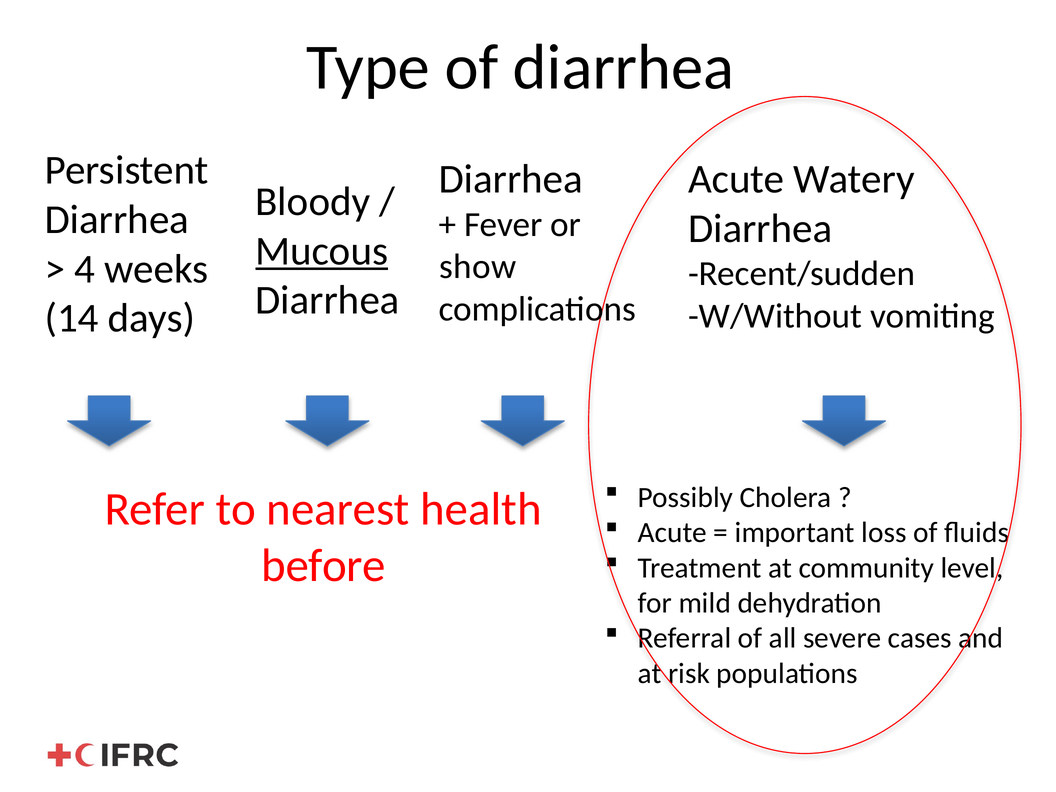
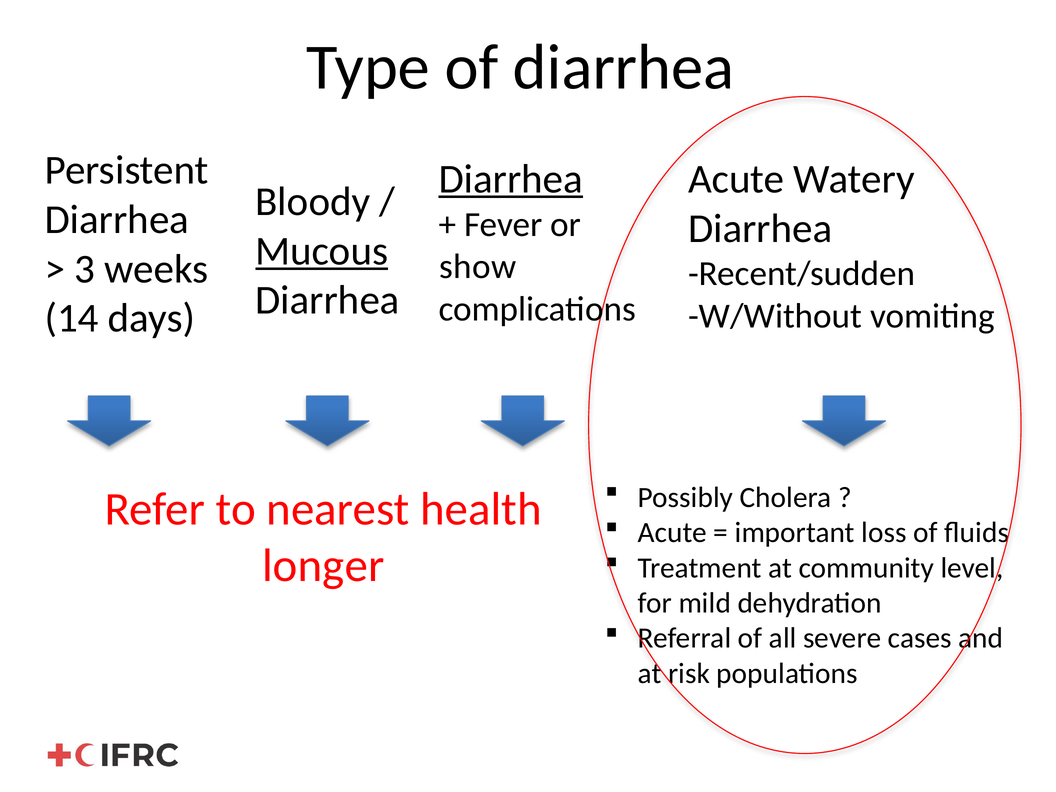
Diarrhea at (511, 179) underline: none -> present
4: 4 -> 3
before: before -> longer
